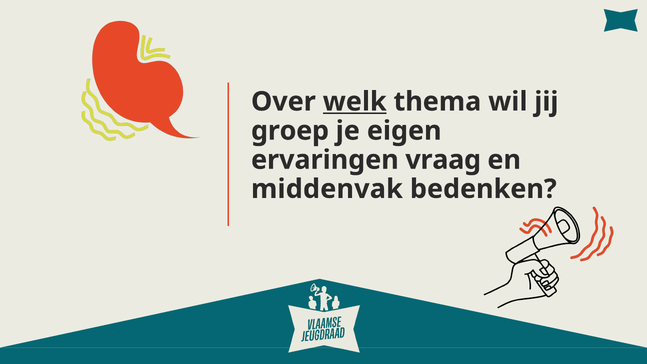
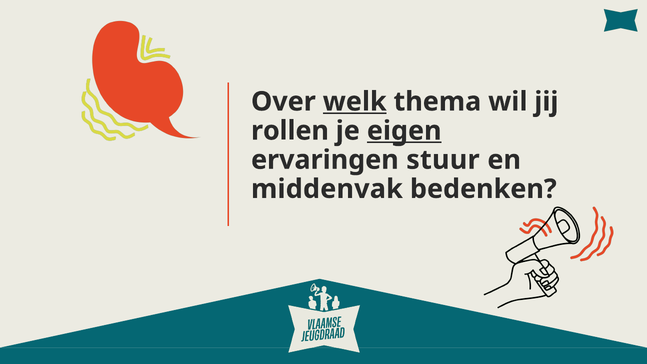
groep: groep -> rollen
eigen underline: none -> present
vraag: vraag -> stuur
